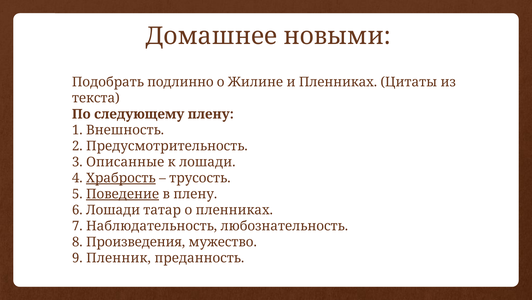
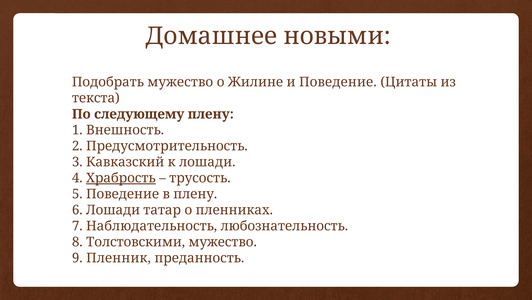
Подобрать подлинно: подлинно -> мужество
и Пленниках: Пленниках -> Поведение
Описанные: Описанные -> Кавказский
Поведение at (123, 194) underline: present -> none
Произведения: Произведения -> Толстовскими
